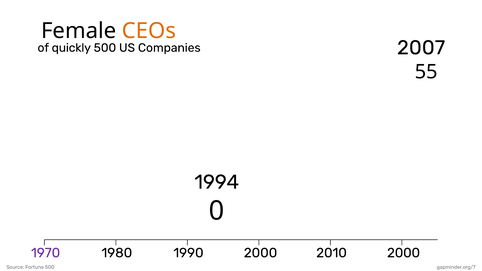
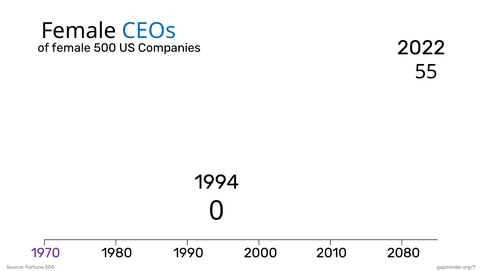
CEOs colour: orange -> blue
2007: 2007 -> 2022
of quickly: quickly -> female
2010 2000: 2000 -> 2080
